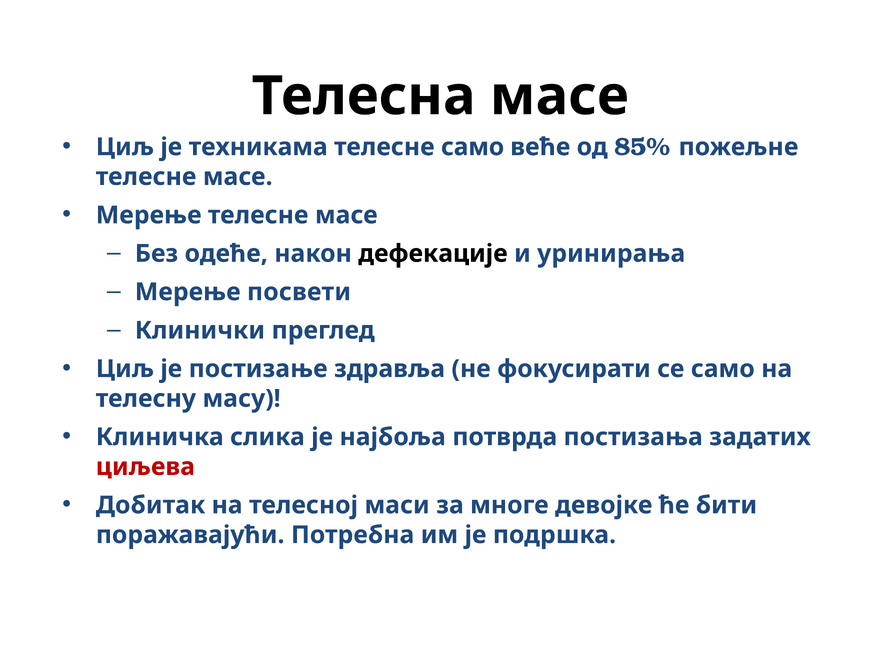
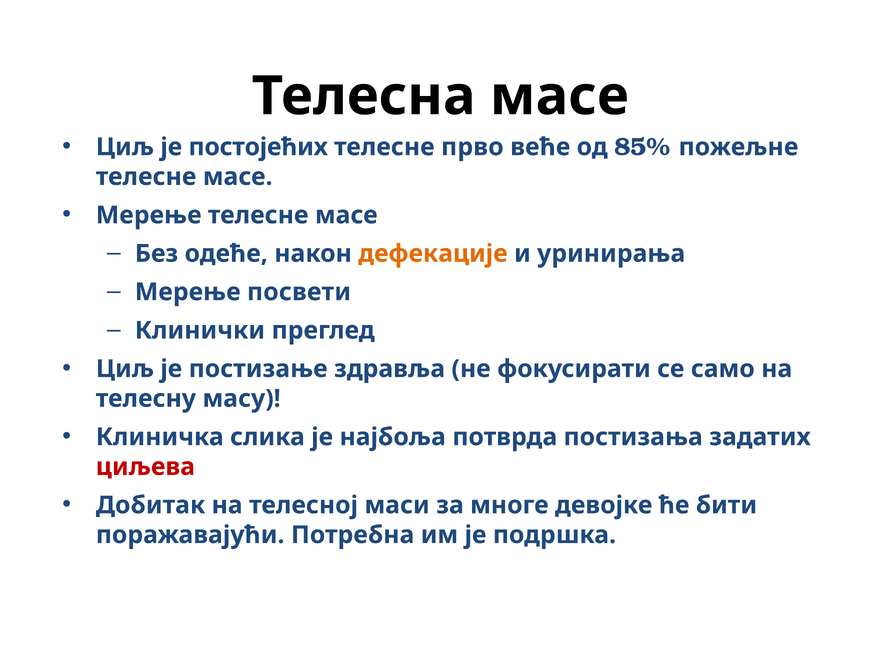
техникама: техникама -> постојећих
телесне само: само -> прво
дефекације colour: black -> orange
